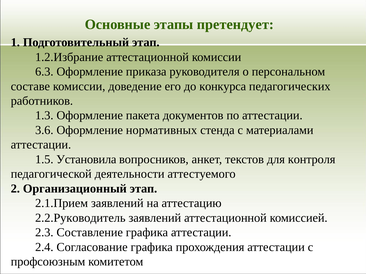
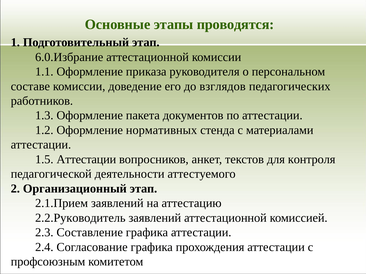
претендует: претендует -> проводятся
1.2.Избрание: 1.2.Избрание -> 6.0.Избрание
6.3: 6.3 -> 1.1
конкурса: конкурса -> взглядов
3.6: 3.6 -> 1.2
1.5 Установила: Установила -> Аттестации
